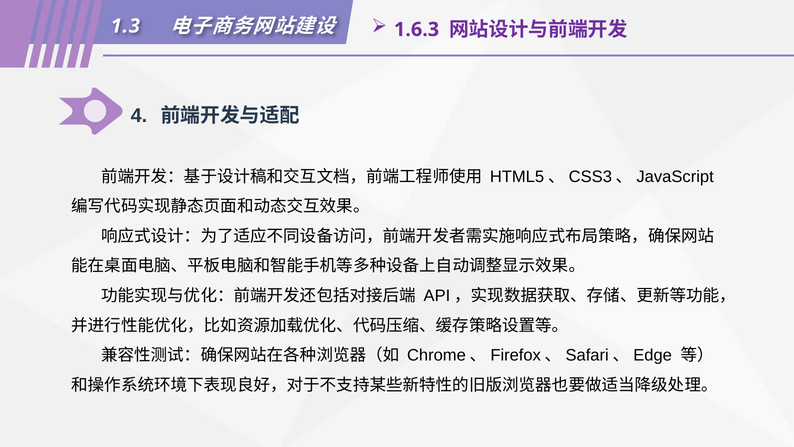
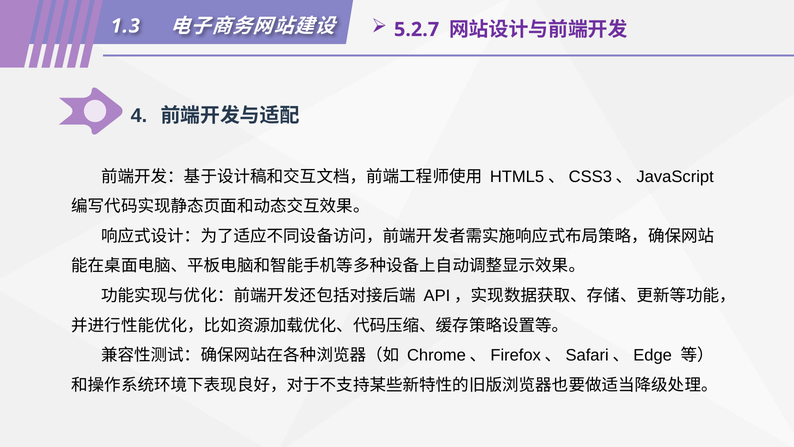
1.6.3: 1.6.3 -> 5.2.7
